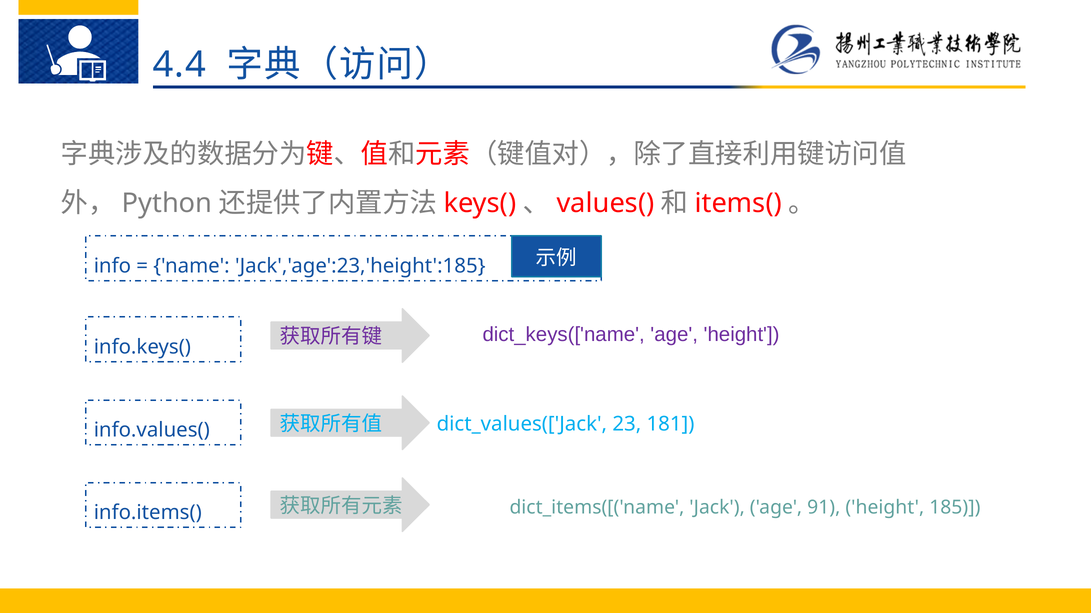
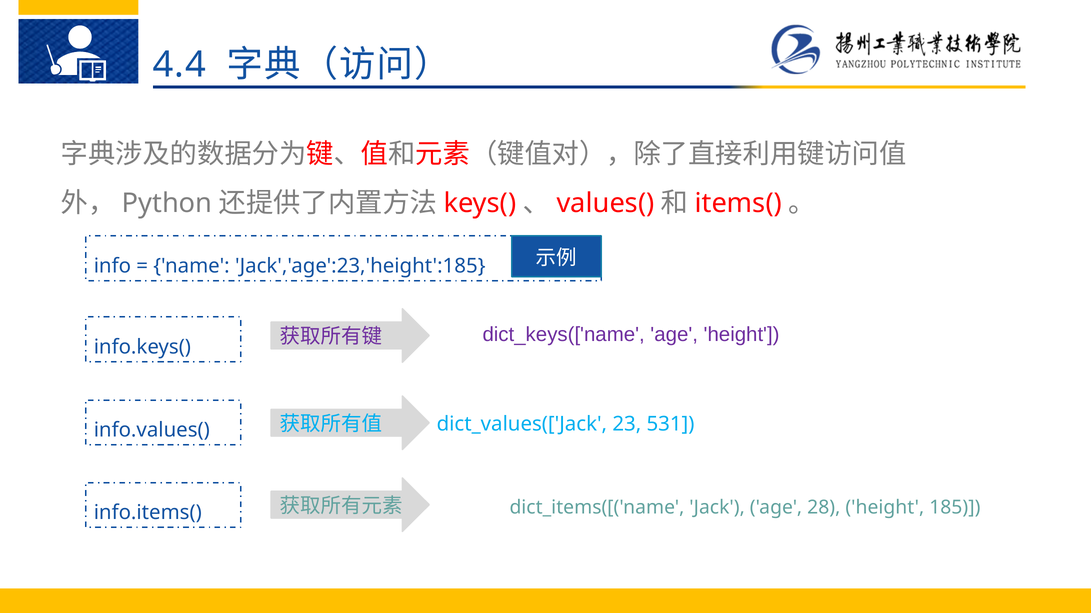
181: 181 -> 531
91: 91 -> 28
